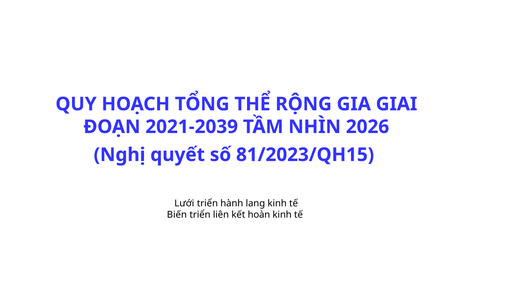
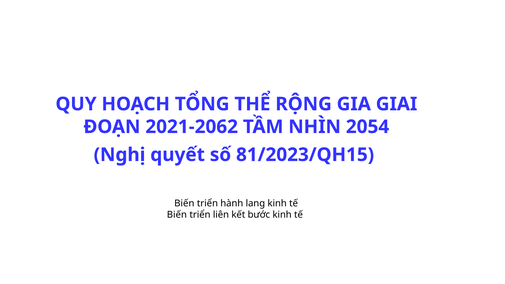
2021-2039: 2021-2039 -> 2021-2062
2026: 2026 -> 2054
Lưới at (184, 204): Lưới -> Biến
hoàn: hoàn -> bước
